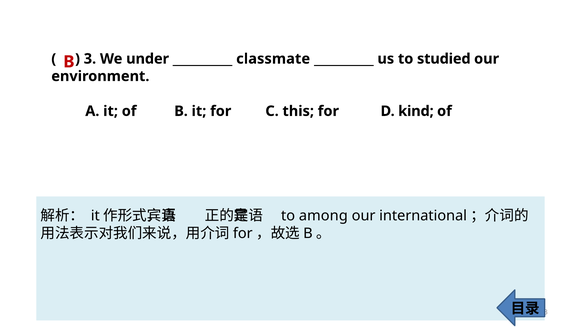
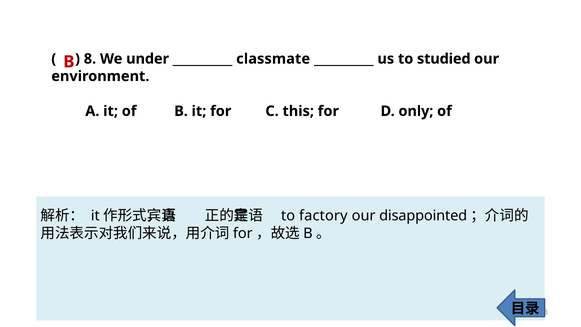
3: 3 -> 8
kind: kind -> only
among: among -> factory
international: international -> disappointed
